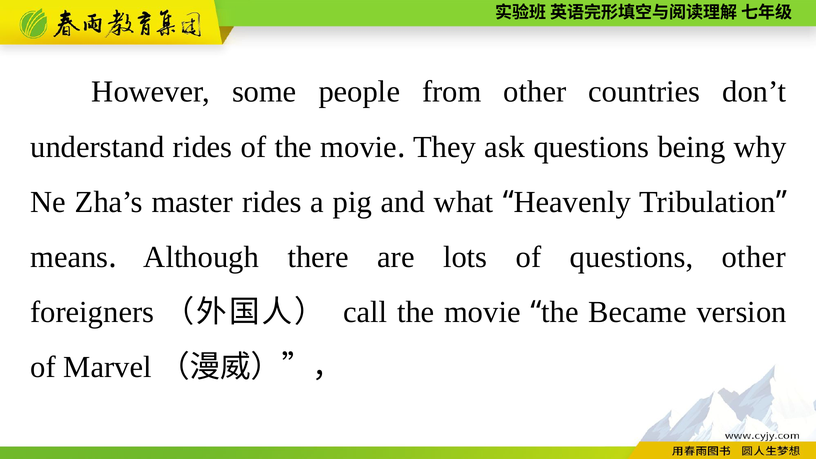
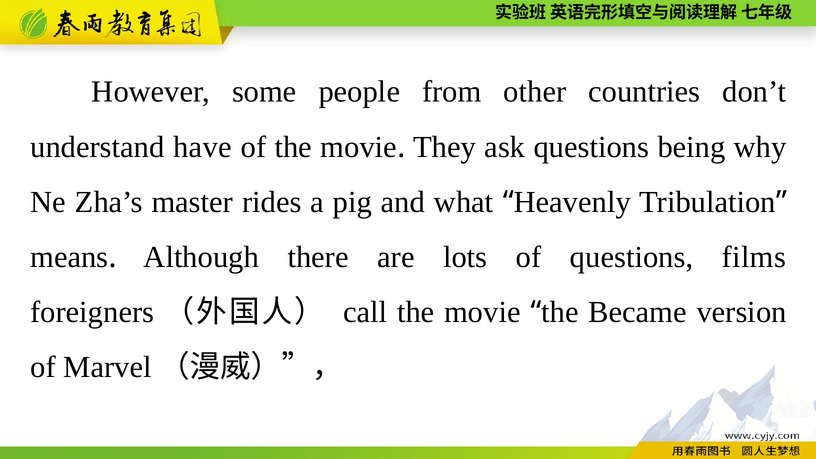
understand rides: rides -> have
questions other: other -> films
